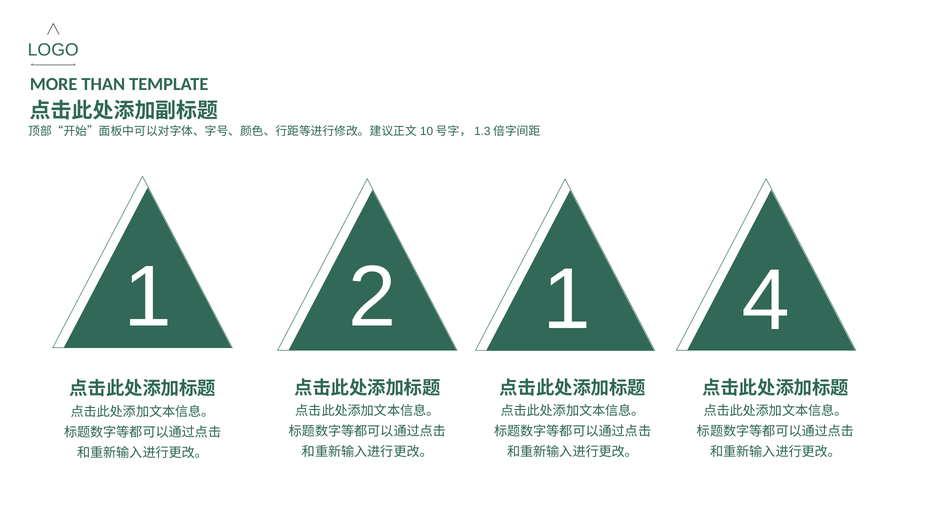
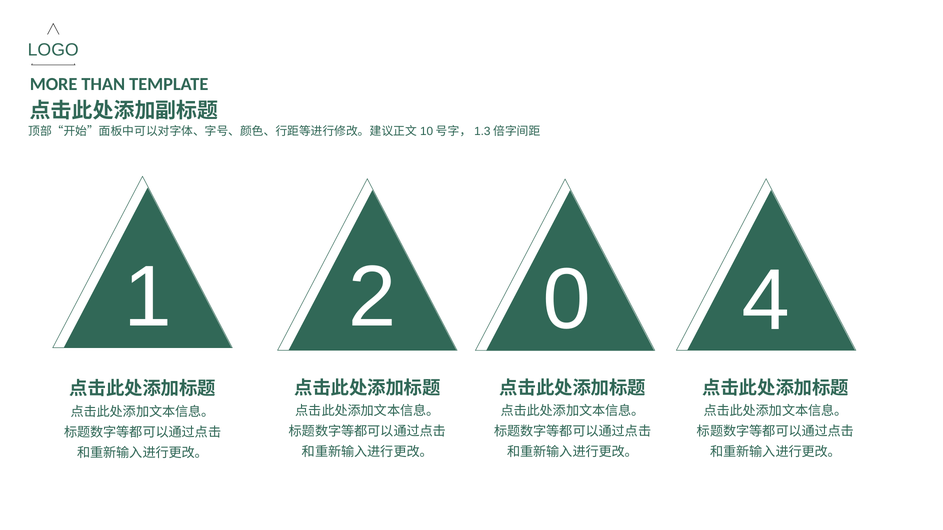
2 1: 1 -> 0
